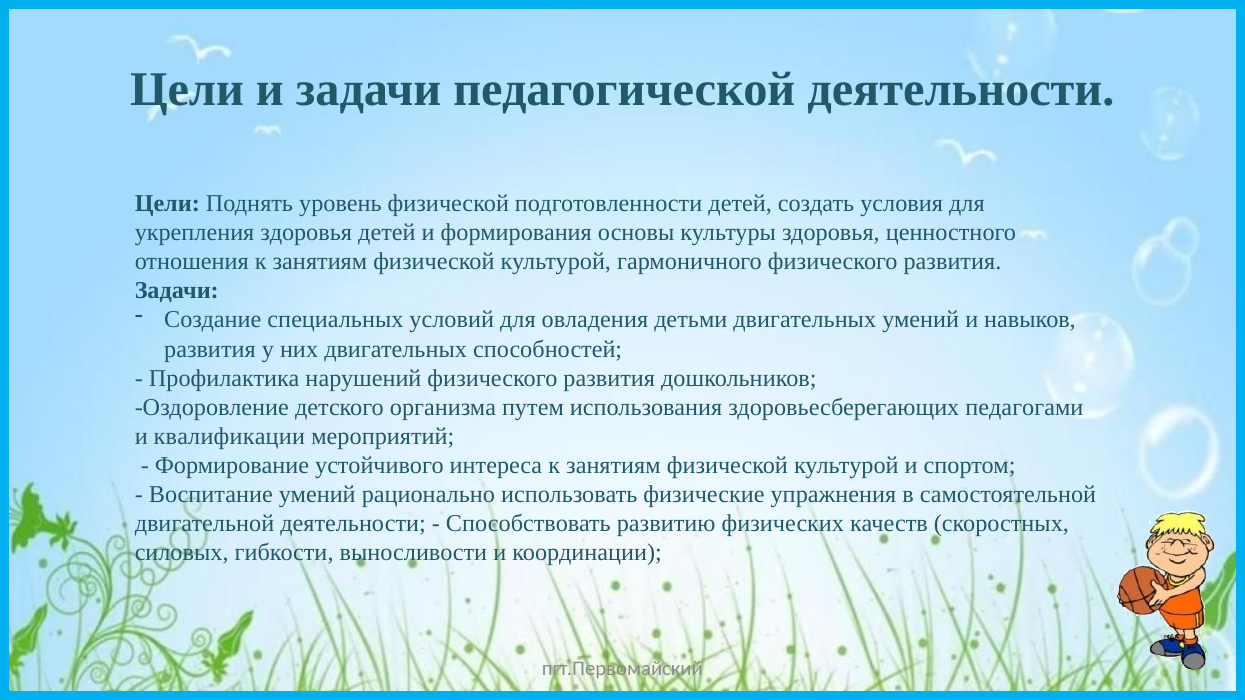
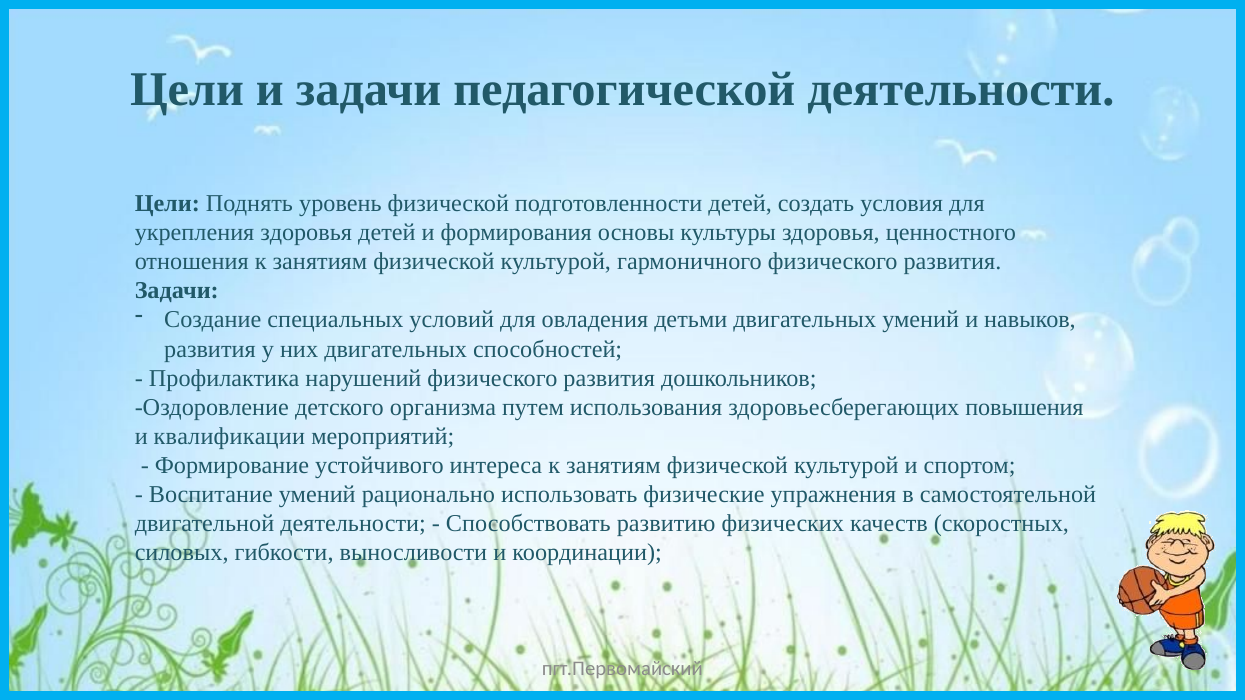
педагогами: педагогами -> повышения
